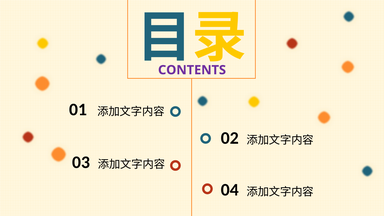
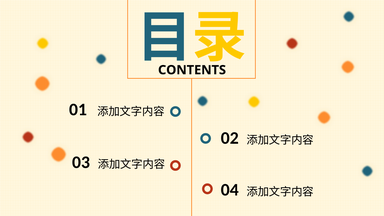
CONTENTS colour: purple -> black
